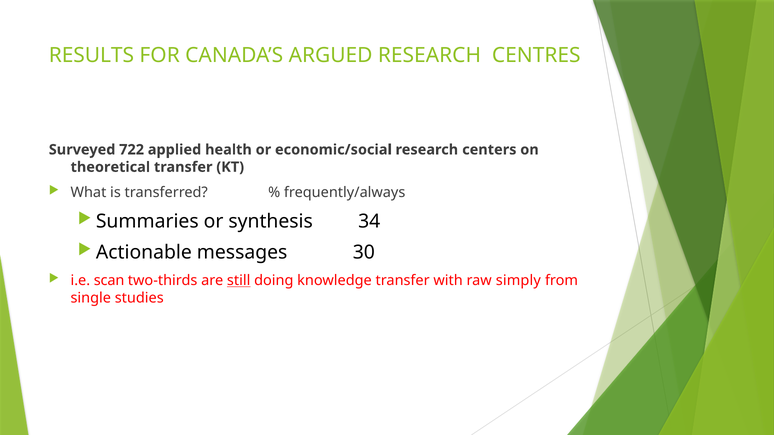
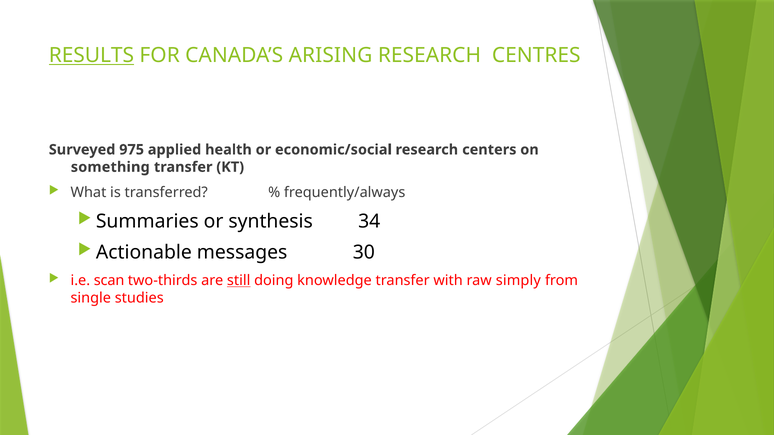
RESULTS underline: none -> present
ARGUED: ARGUED -> ARISING
722: 722 -> 975
theoretical: theoretical -> something
